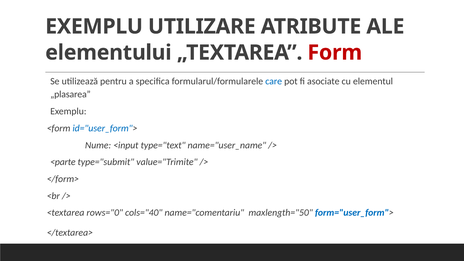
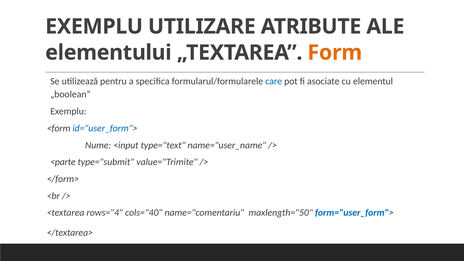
Form colour: red -> orange
„plasarea: „plasarea -> „boolean
rows="0: rows="0 -> rows="4
